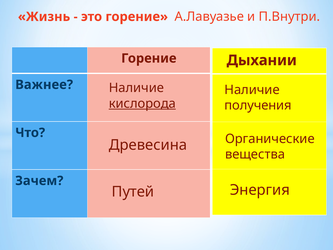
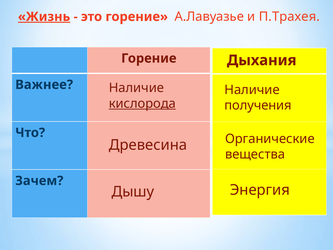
Жизнь underline: none -> present
П.Внутри: П.Внутри -> П.Трахея
Дыхании: Дыхании -> Дыхания
Путей: Путей -> Дышу
